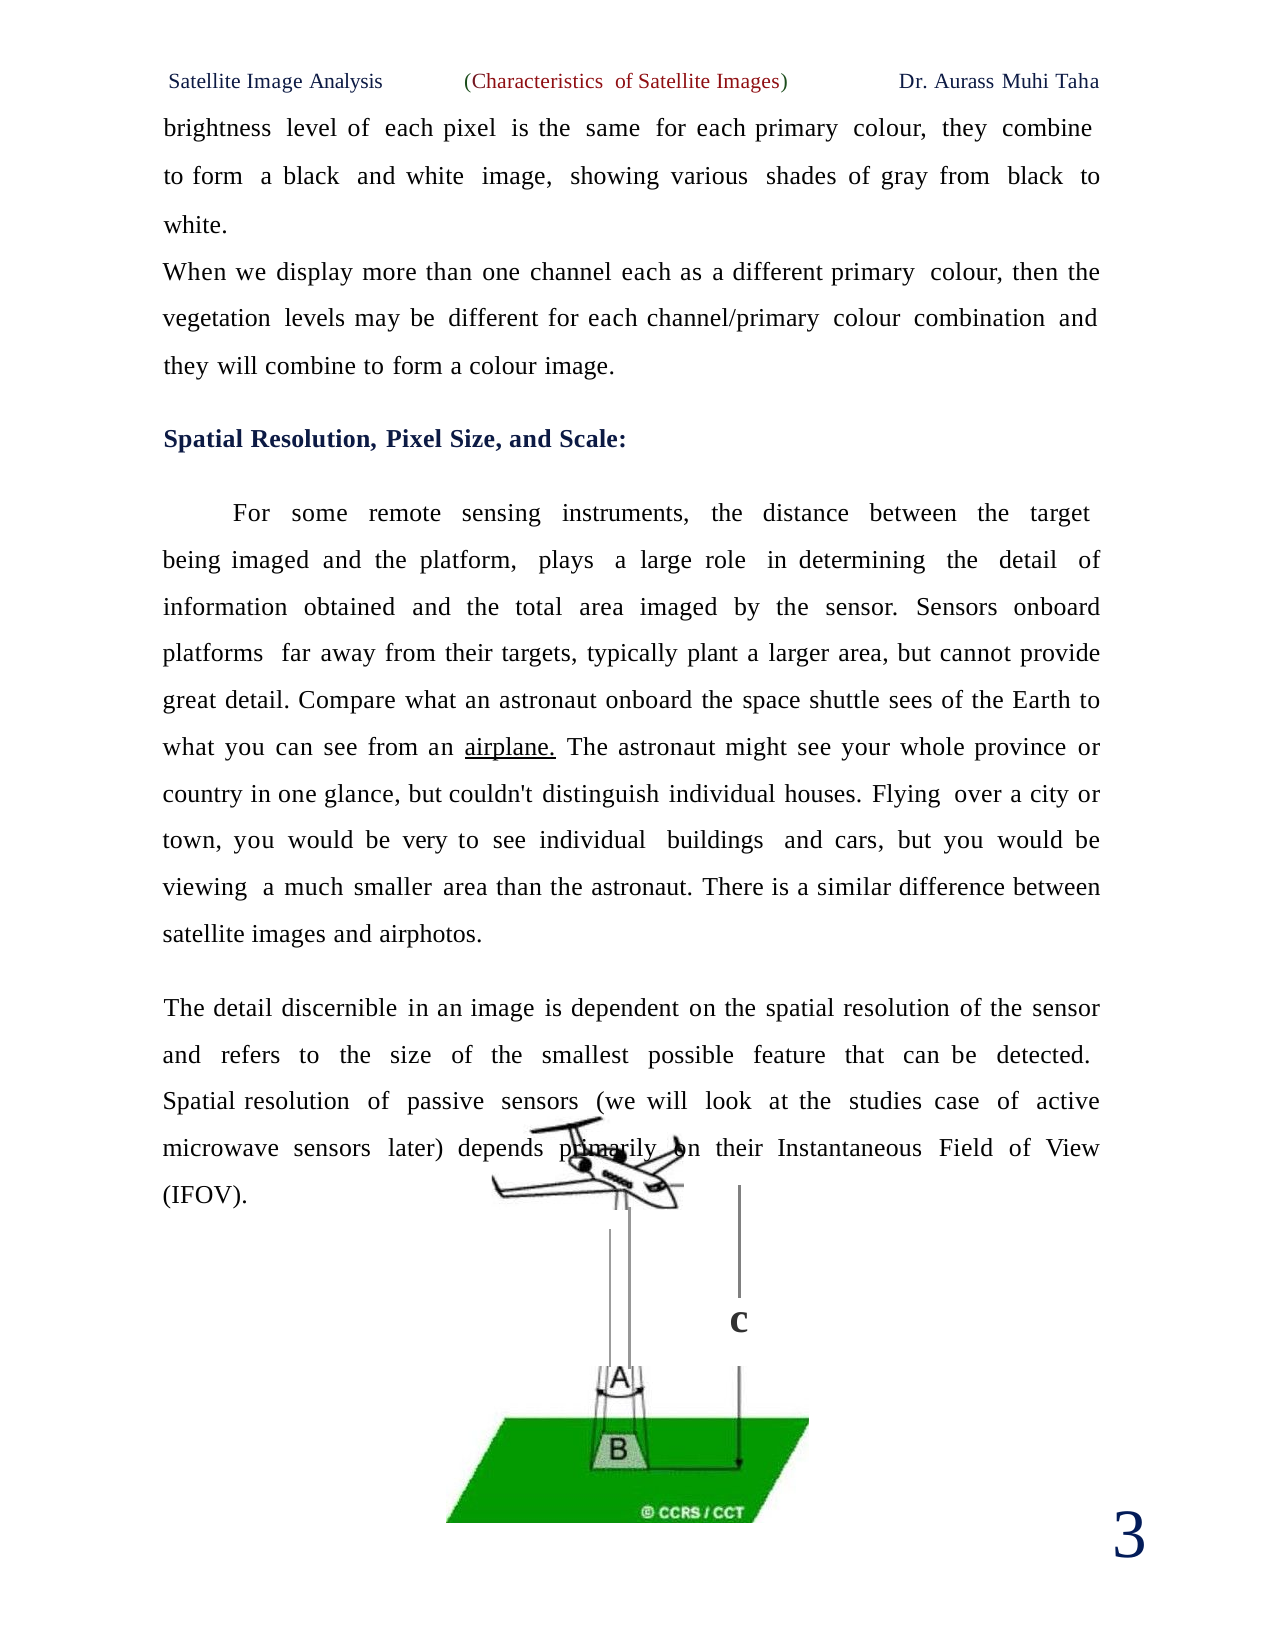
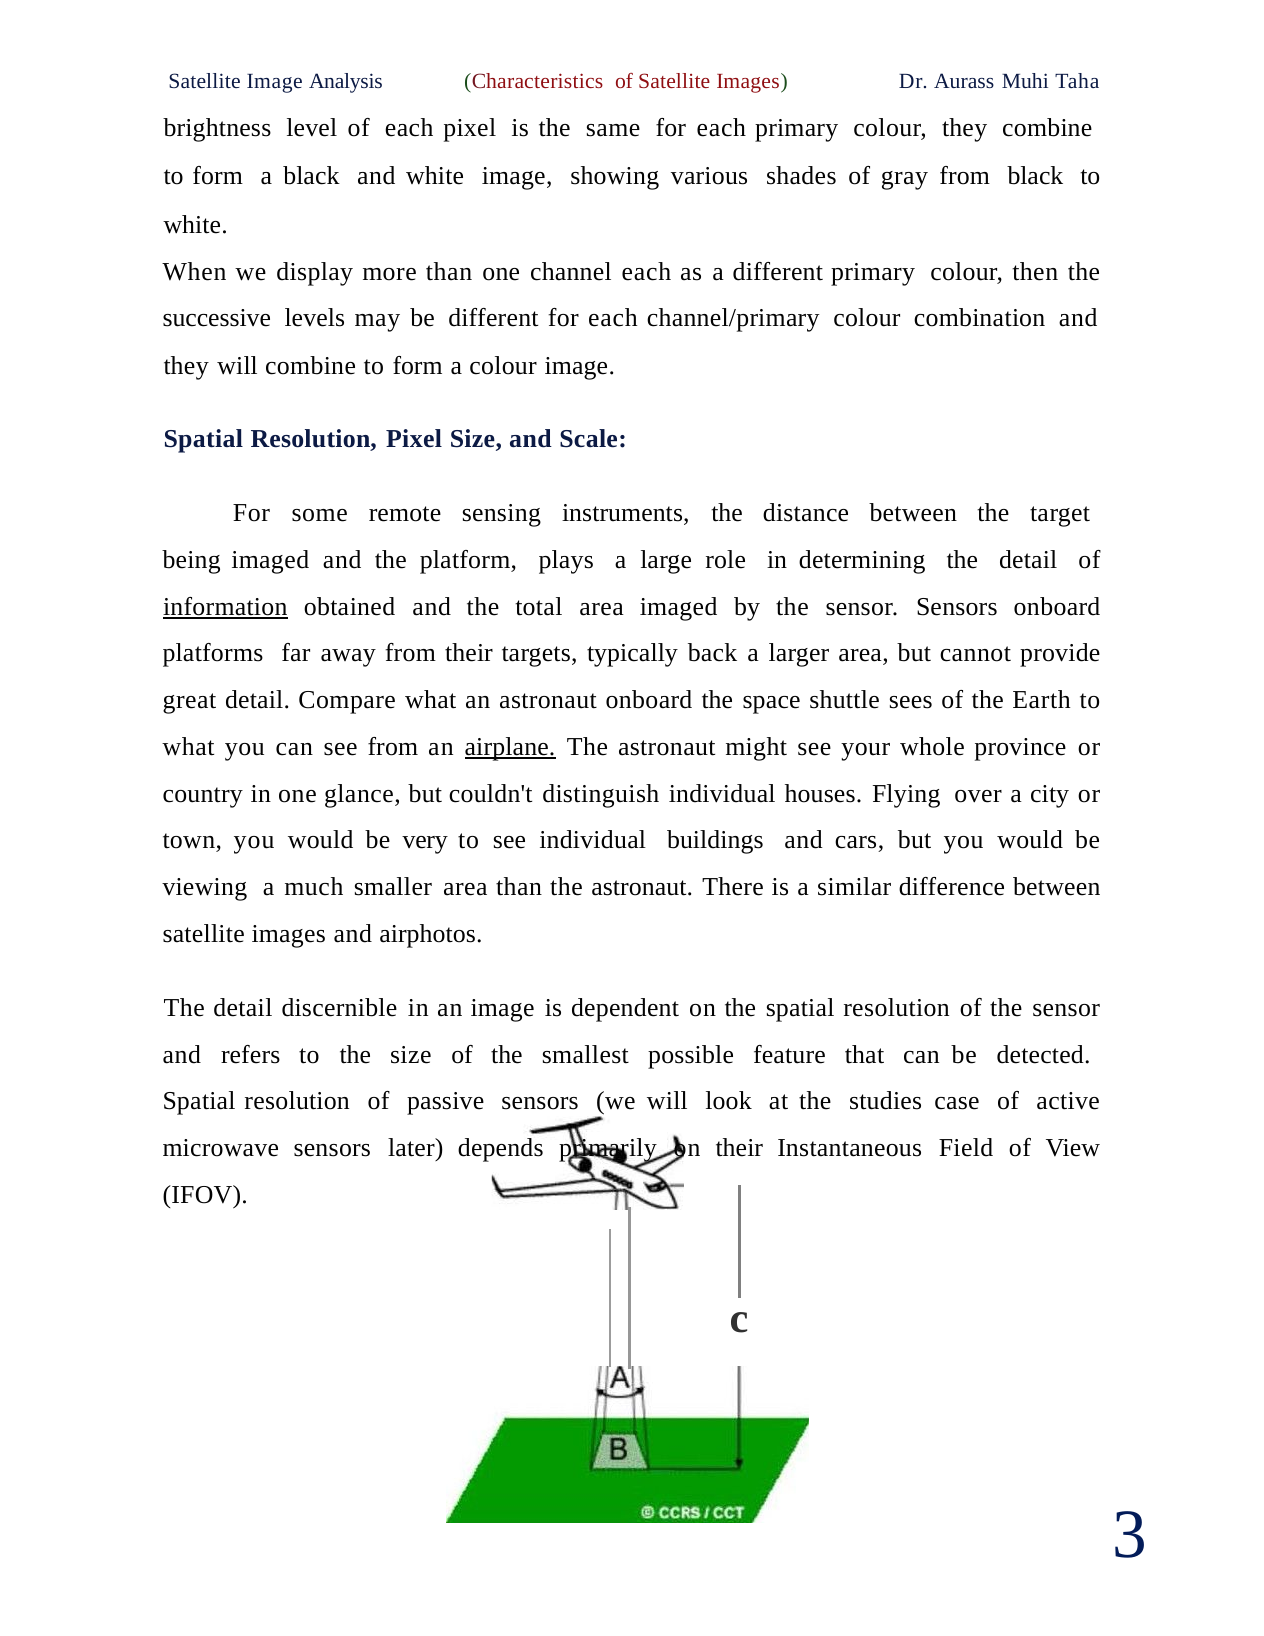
vegetation: vegetation -> successive
information underline: none -> present
plant: plant -> back
